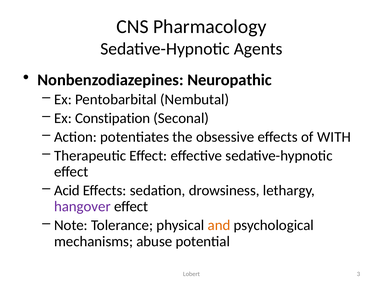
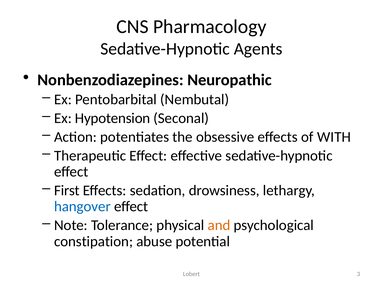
Constipation: Constipation -> Hypotension
Acid: Acid -> First
hangover colour: purple -> blue
mechanisms: mechanisms -> constipation
